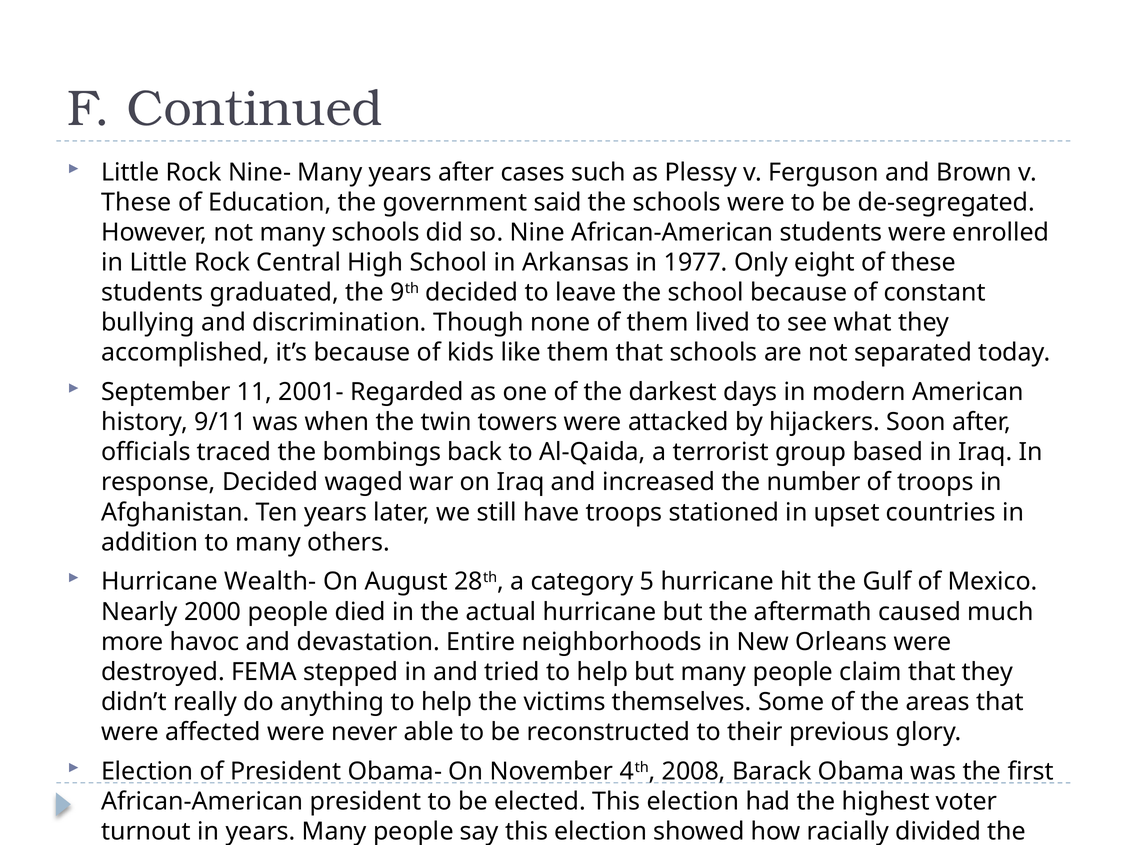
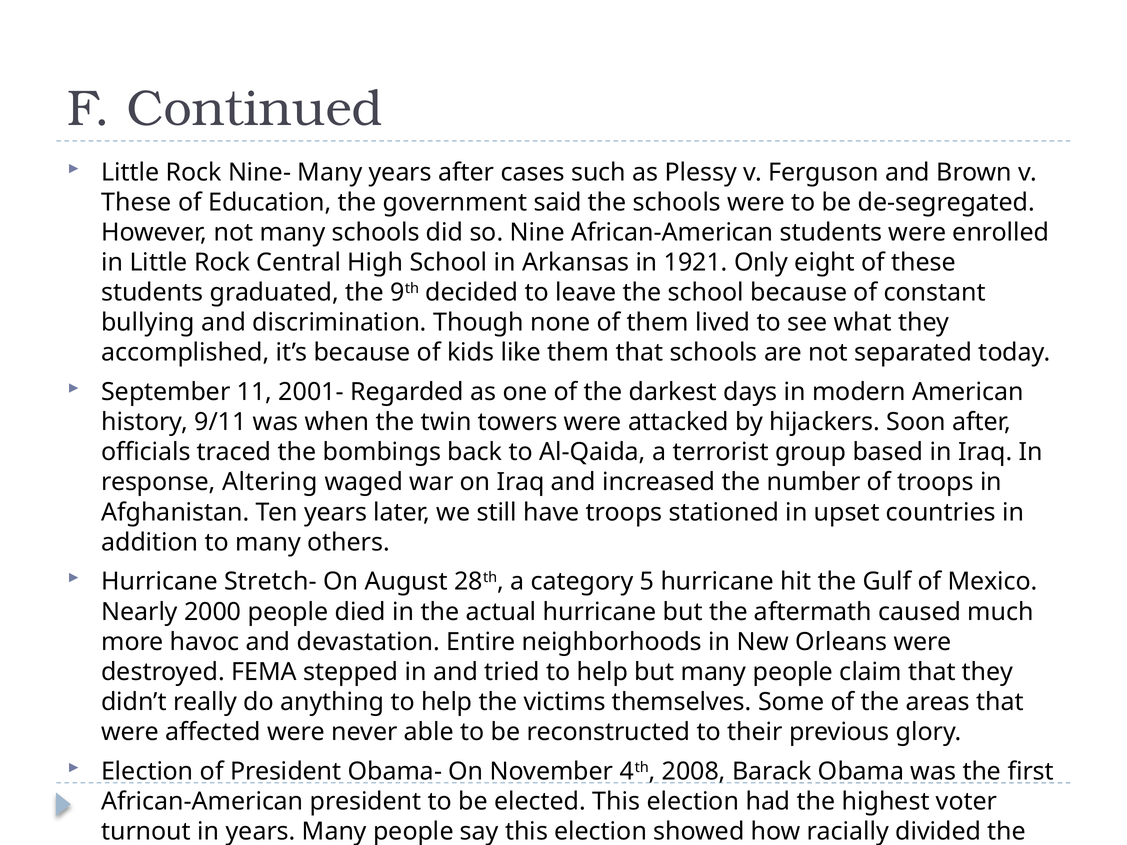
1977: 1977 -> 1921
response Decided: Decided -> Altering
Wealth-: Wealth- -> Stretch-
